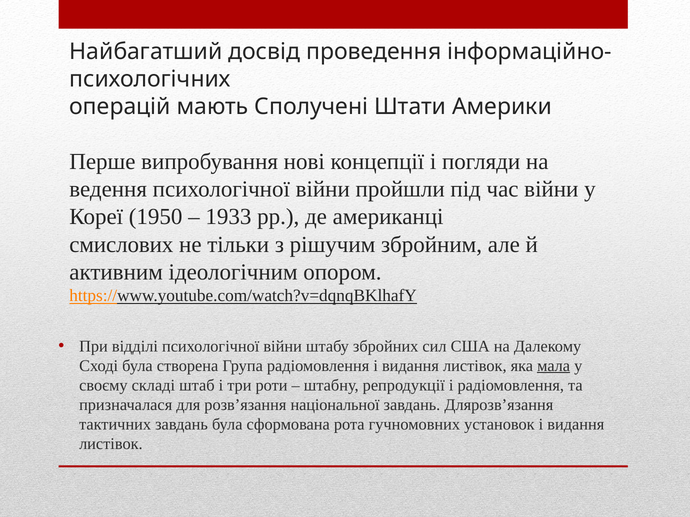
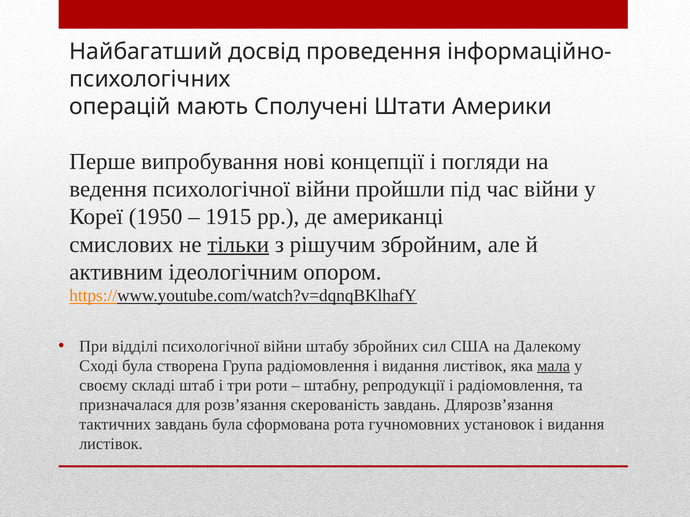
1933: 1933 -> 1915
тільки underline: none -> present
національної: національної -> скерованість
